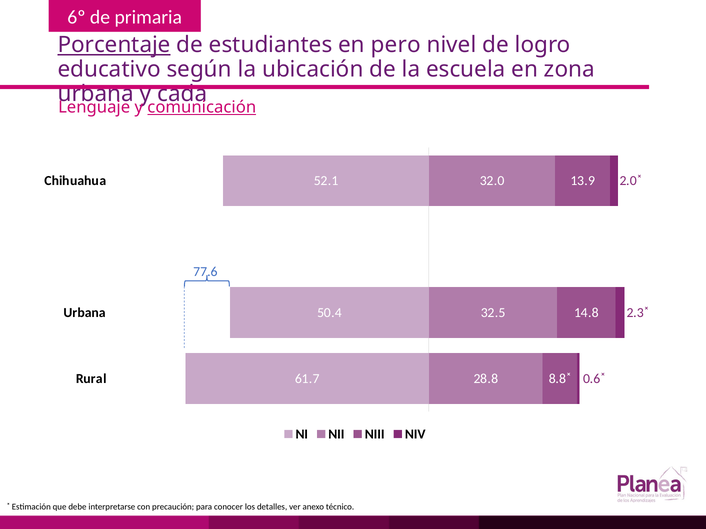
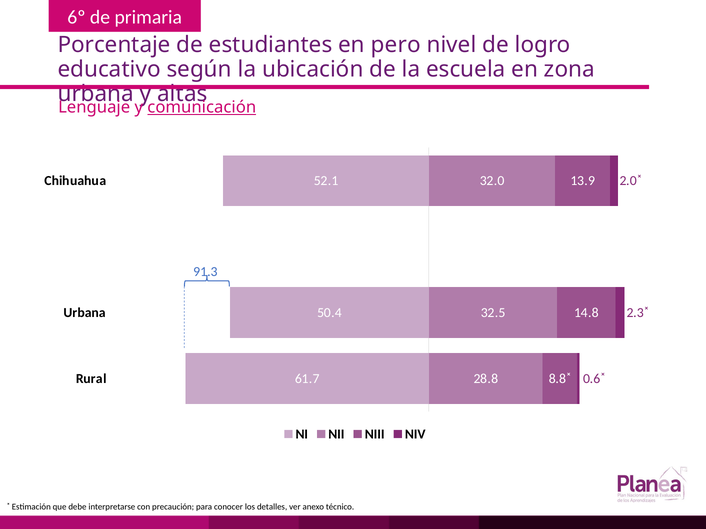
Porcentaje underline: present -> none
cada: cada -> altas
77.6: 77.6 -> 91.3
